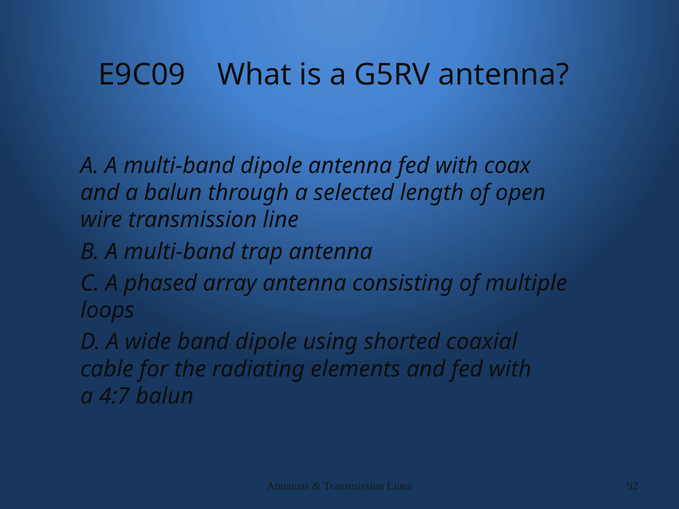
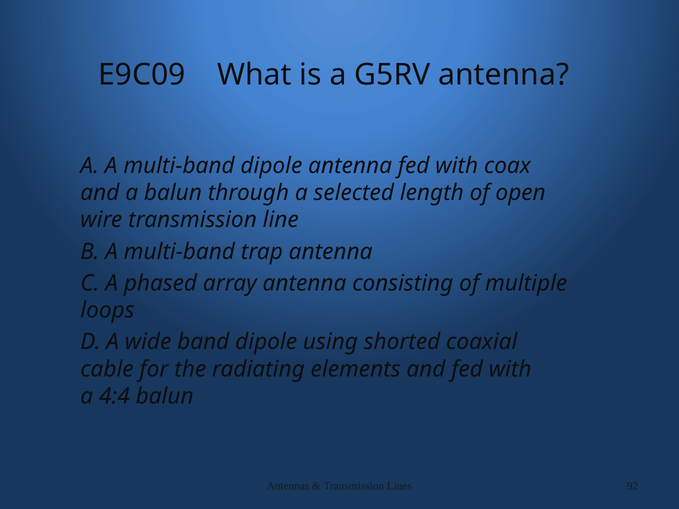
4:7: 4:7 -> 4:4
